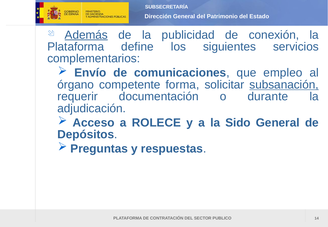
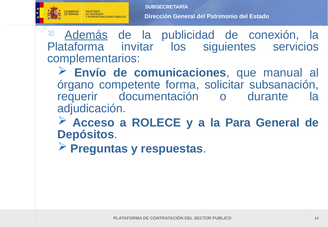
define: define -> invitar
empleo: empleo -> manual
subsanación underline: present -> none
Sido: Sido -> Para
